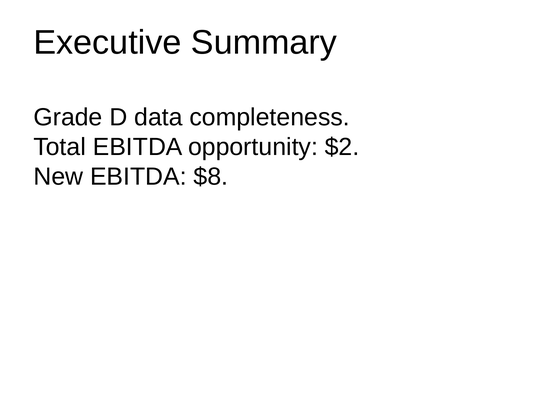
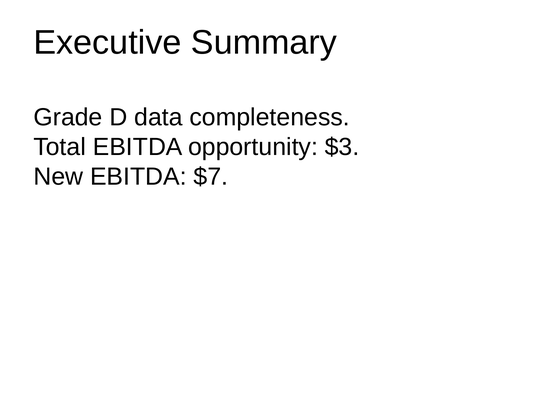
$2: $2 -> $3
$8: $8 -> $7
